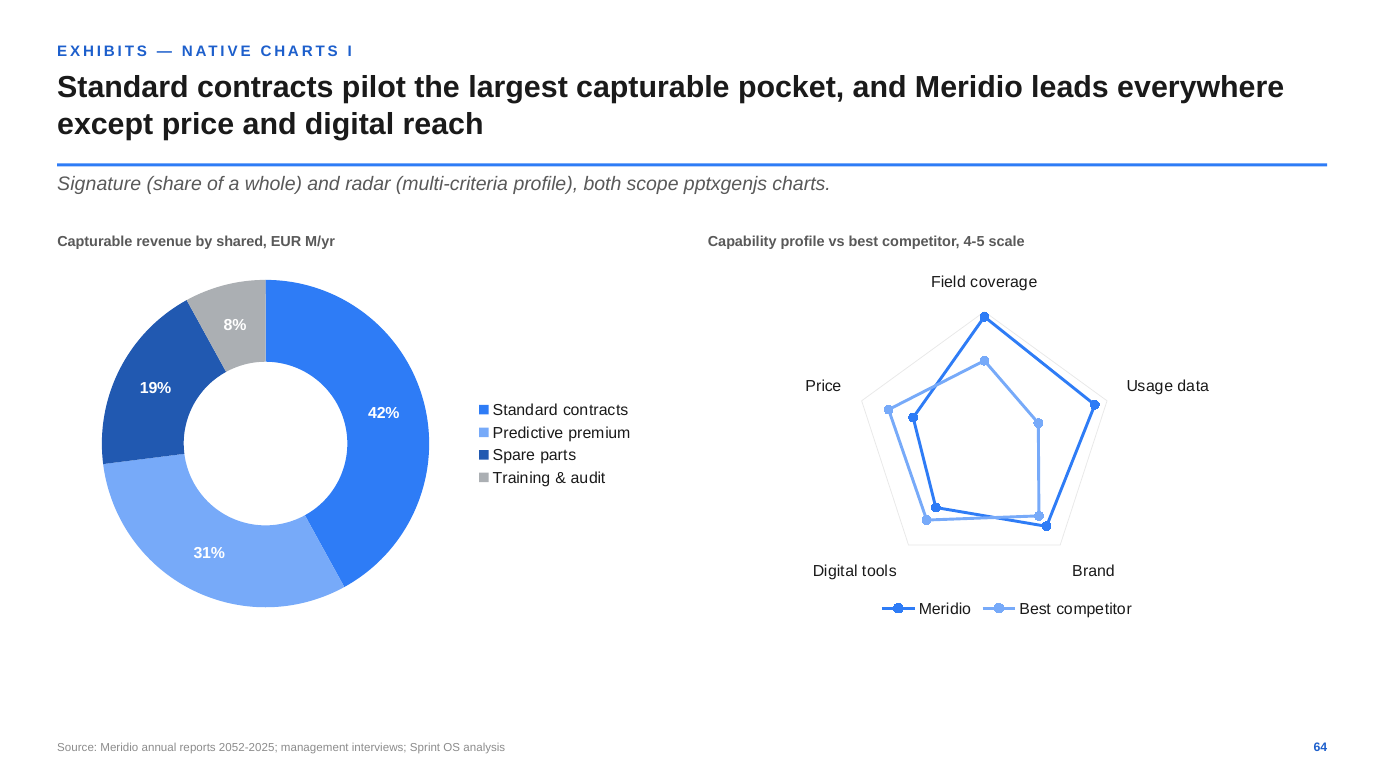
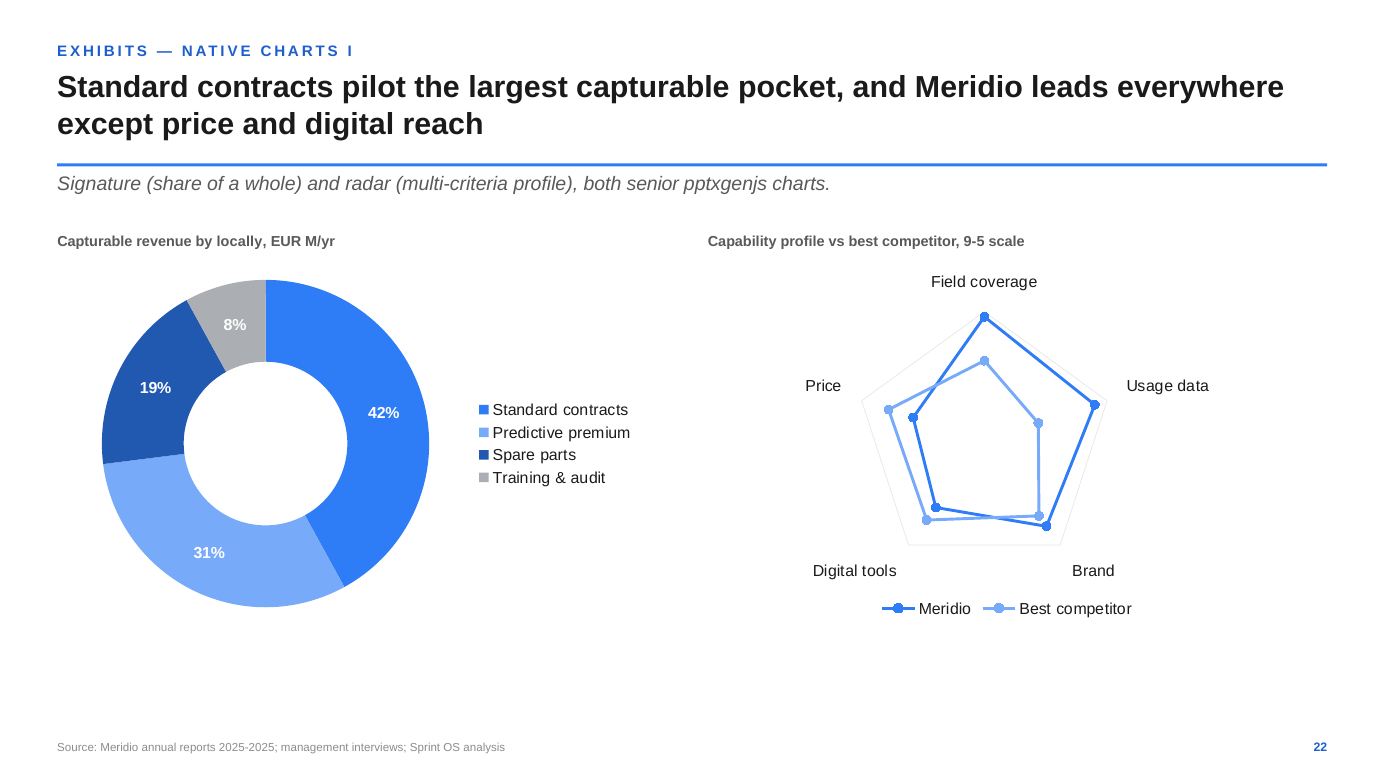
scope: scope -> senior
shared: shared -> locally
4-5: 4-5 -> 9-5
2052-2025: 2052-2025 -> 2025-2025
64: 64 -> 22
